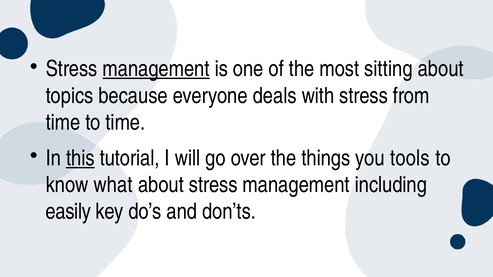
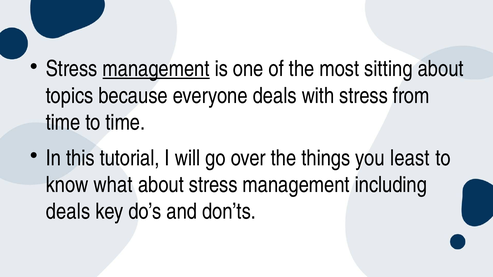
this underline: present -> none
tools: tools -> least
easily at (68, 212): easily -> deals
